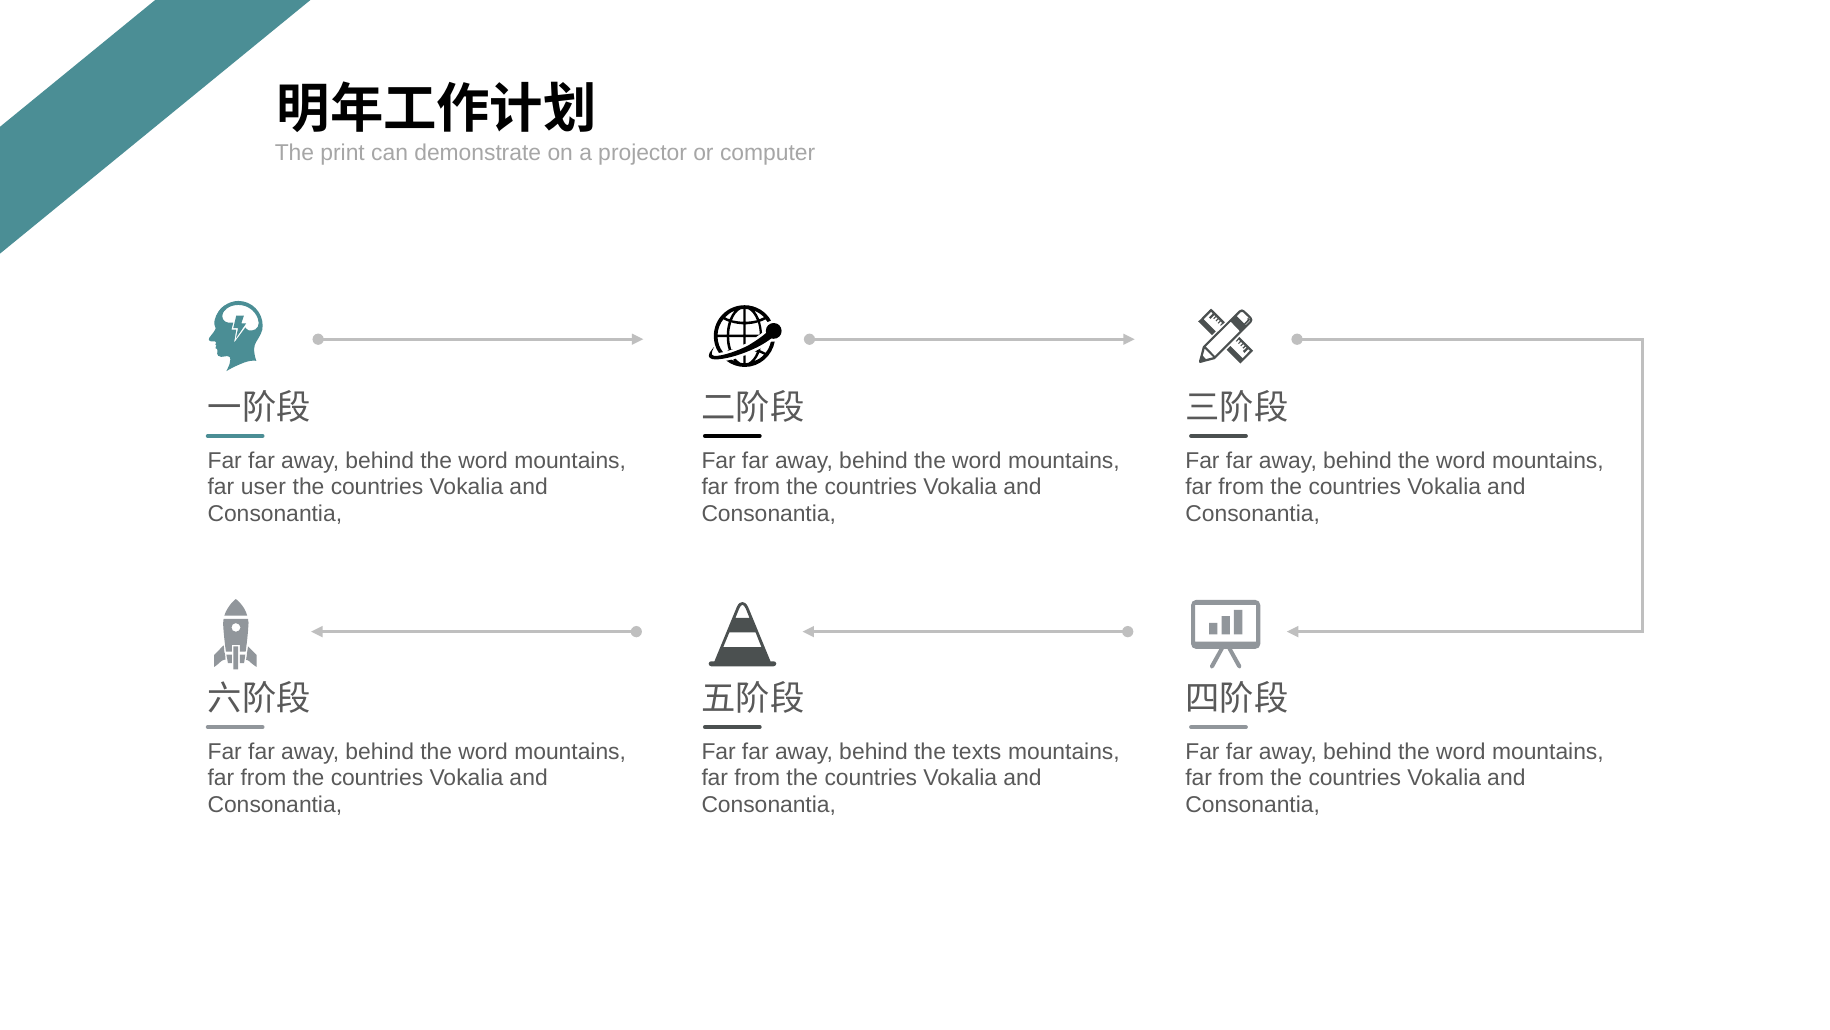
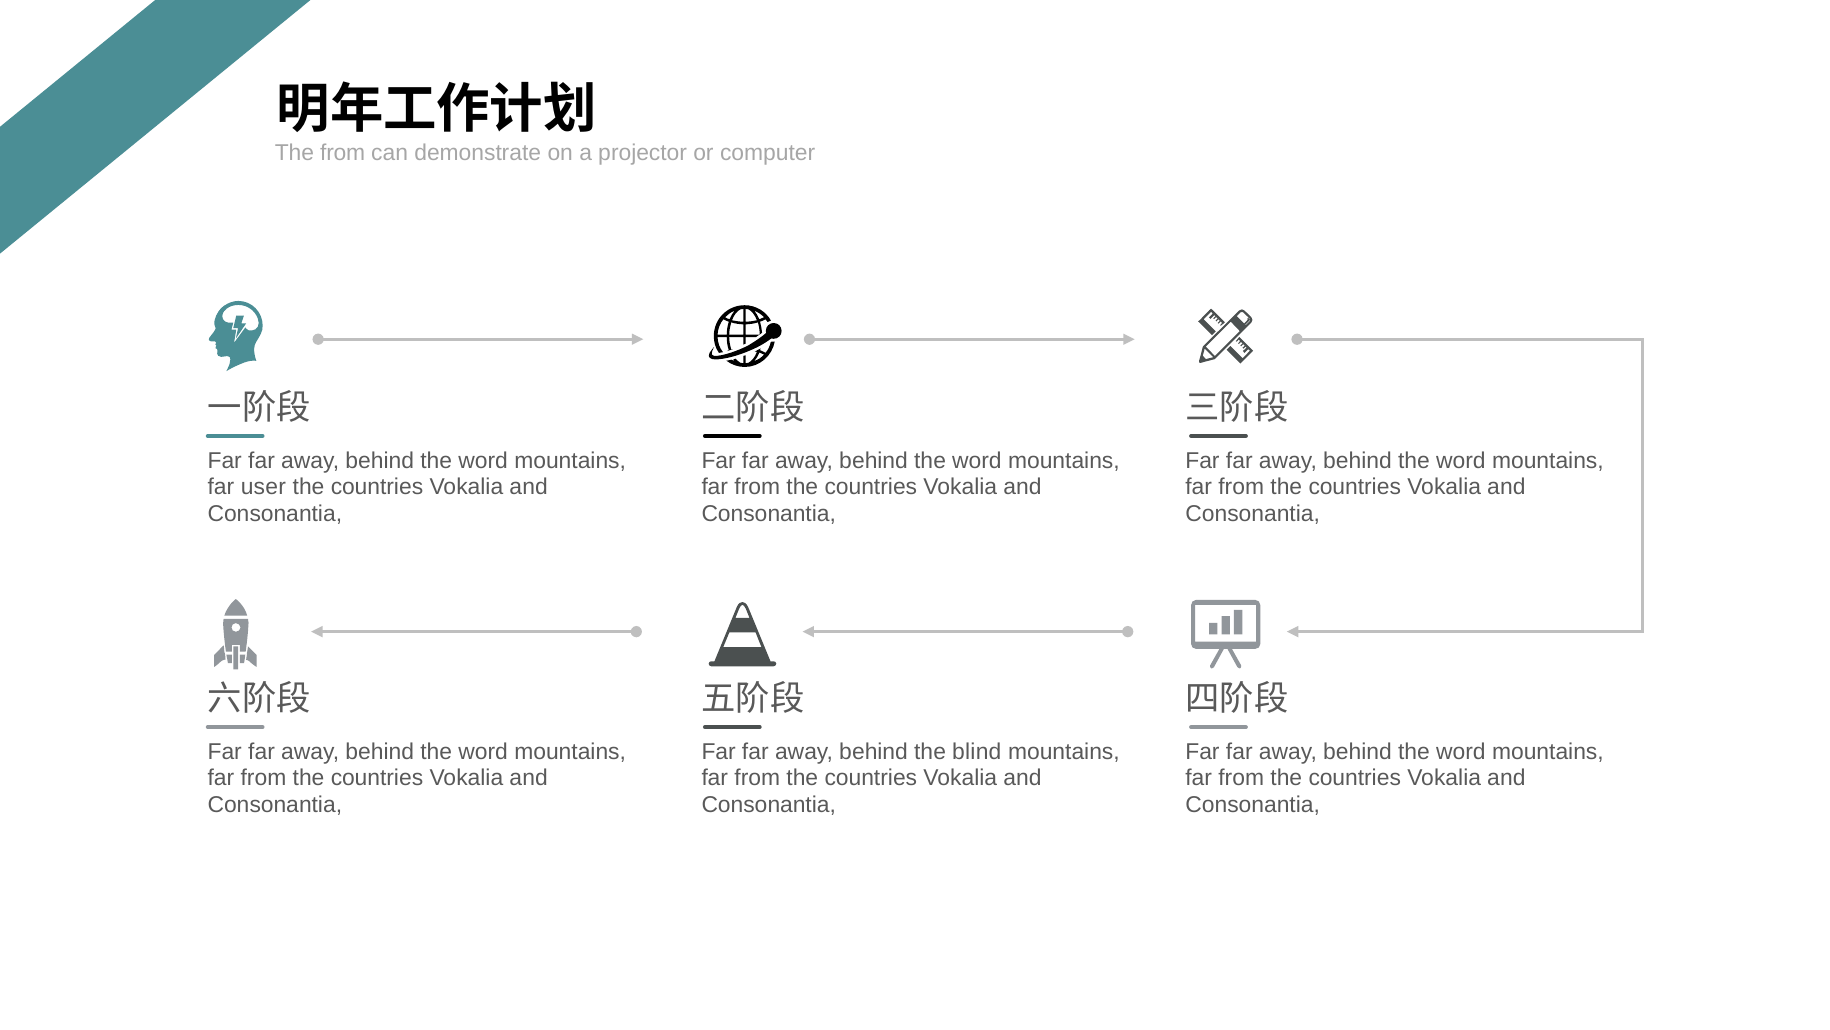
The print: print -> from
texts: texts -> blind
